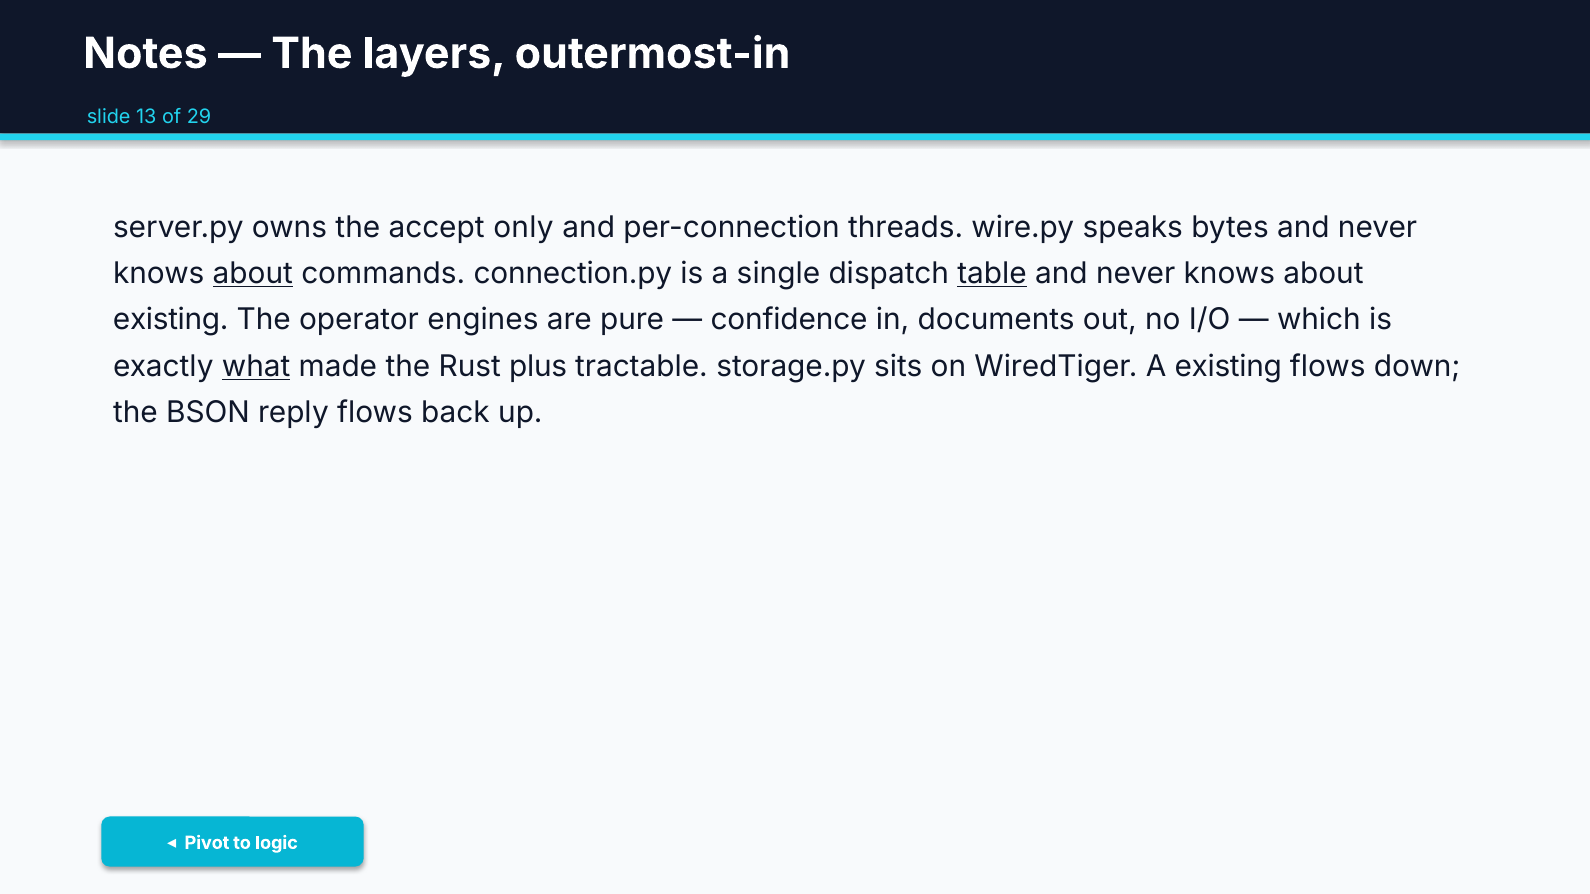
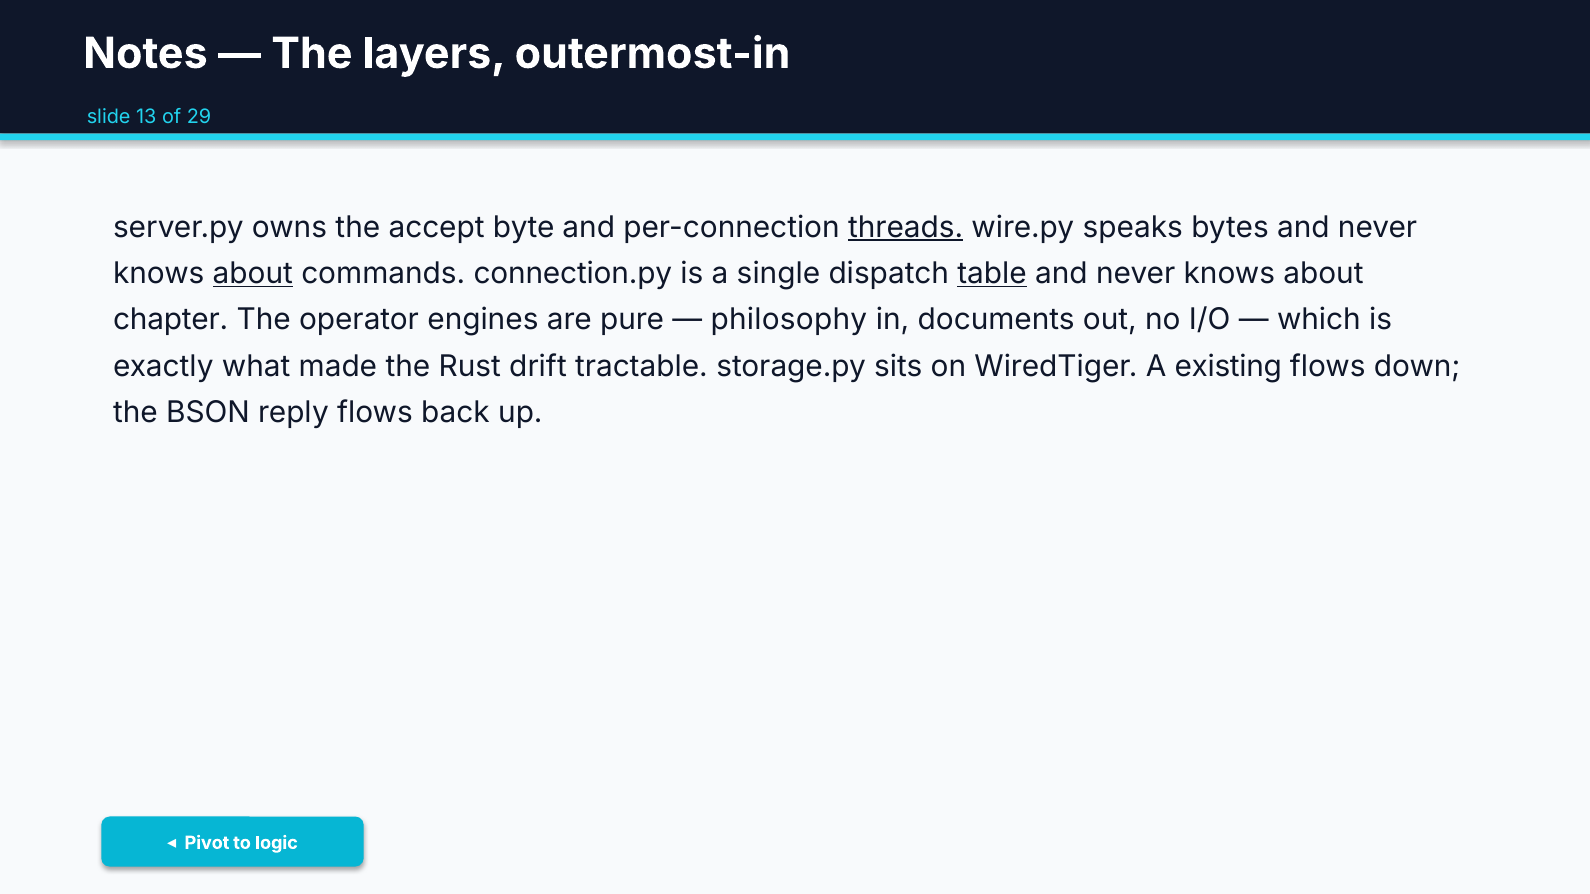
only: only -> byte
threads underline: none -> present
existing at (171, 320): existing -> chapter
confidence: confidence -> philosophy
what underline: present -> none
plus: plus -> drift
